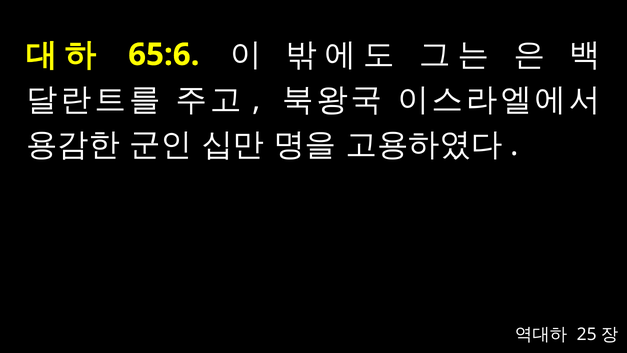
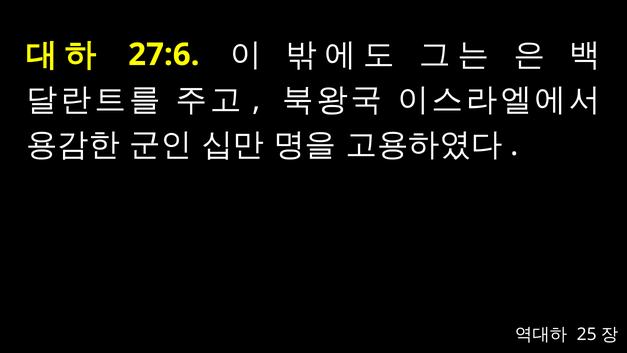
65:6: 65:6 -> 27:6
